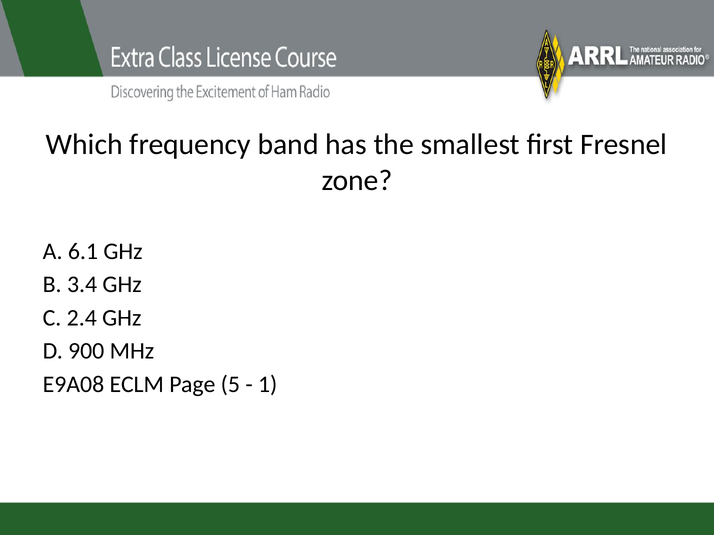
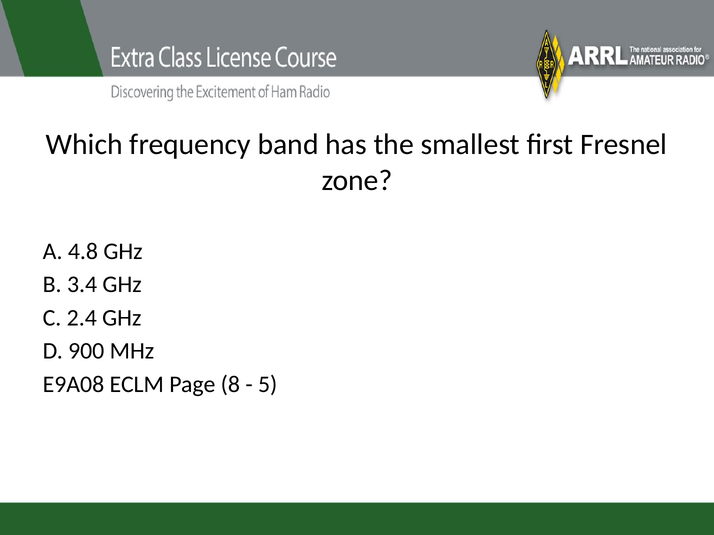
6.1: 6.1 -> 4.8
5: 5 -> 8
1: 1 -> 5
